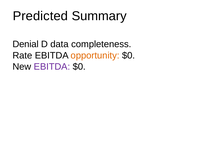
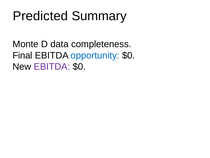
Denial: Denial -> Monte
Rate: Rate -> Final
opportunity colour: orange -> blue
